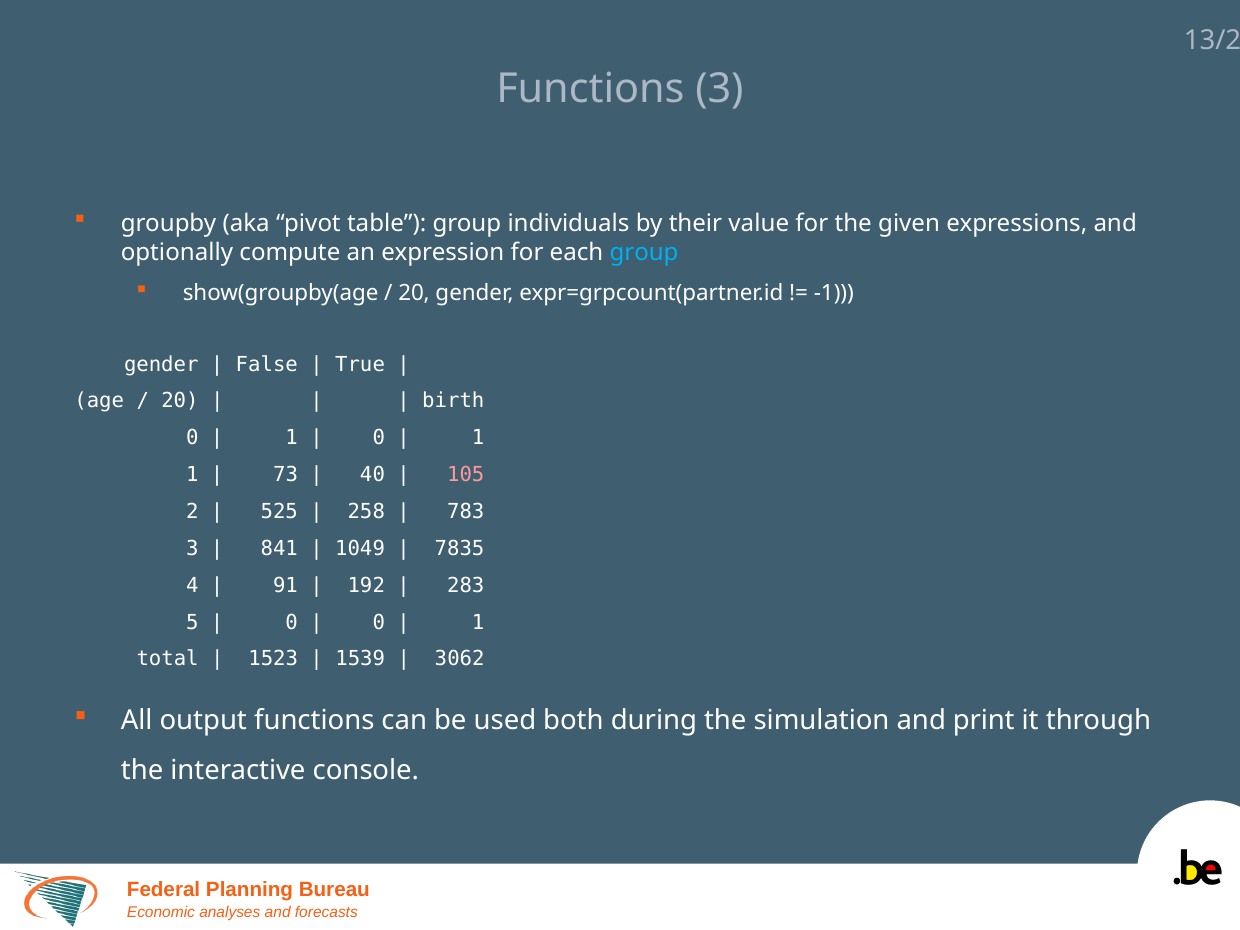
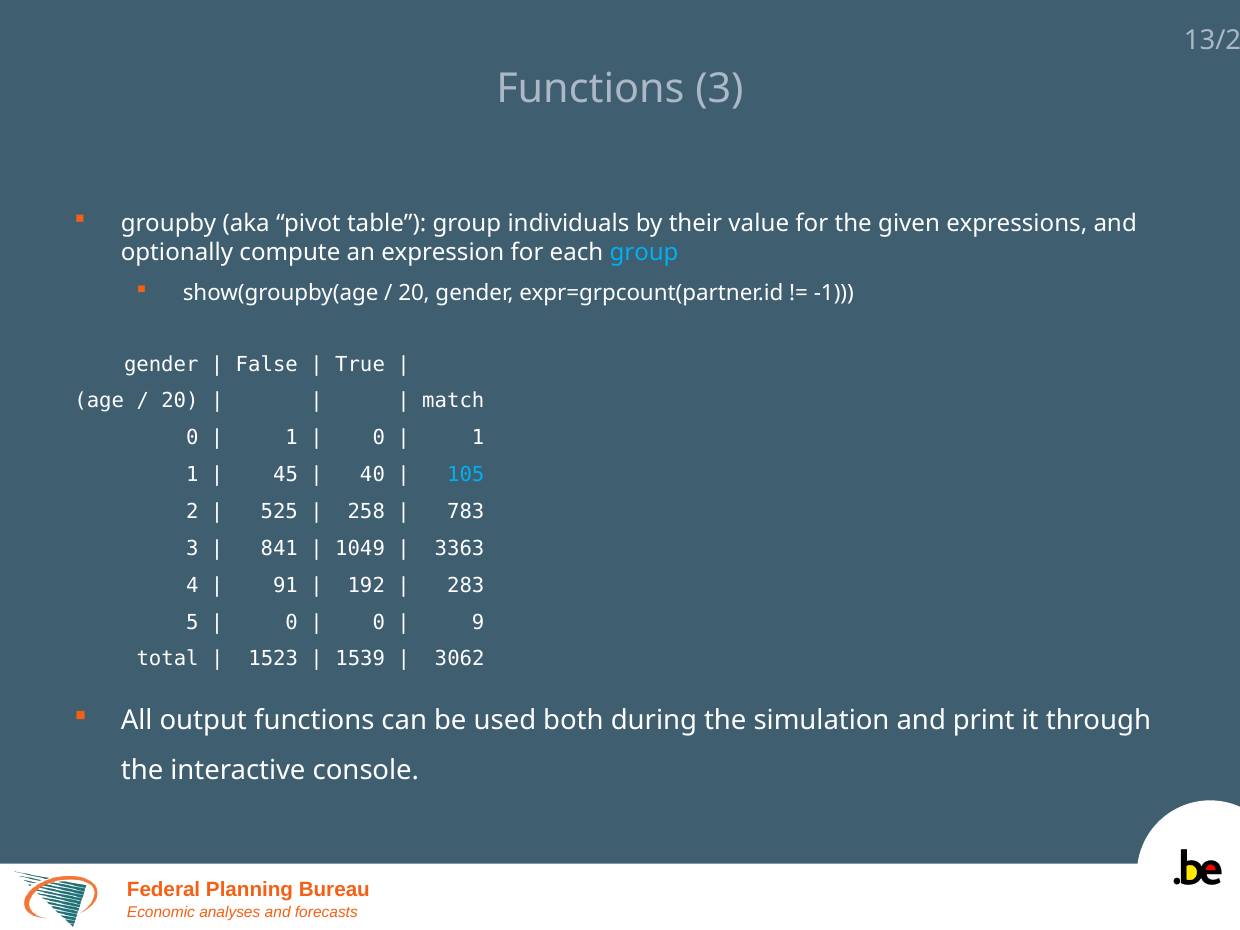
birth: birth -> match
73: 73 -> 45
105 colour: pink -> light blue
7835: 7835 -> 3363
1 at (478, 622): 1 -> 9
